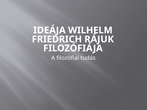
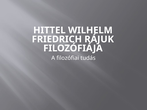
IDEÁJA: IDEÁJA -> HITTEL
